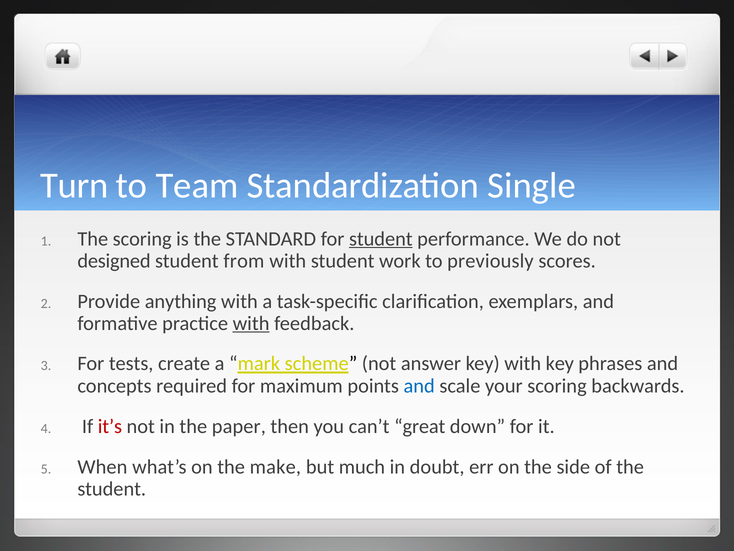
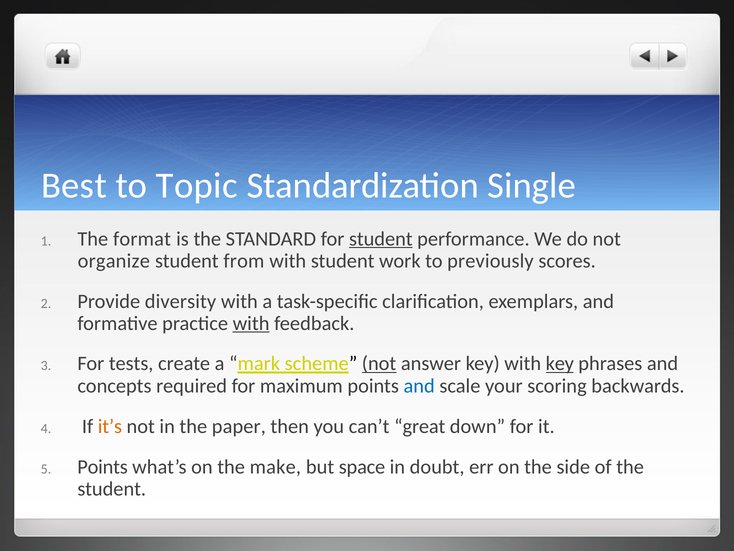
Turn: Turn -> Best
Team: Team -> Topic
The scoring: scoring -> format
designed: designed -> organize
anything: anything -> diversity
not at (379, 363) underline: none -> present
key at (560, 363) underline: none -> present
it’s colour: red -> orange
When at (102, 467): When -> Points
much: much -> space
